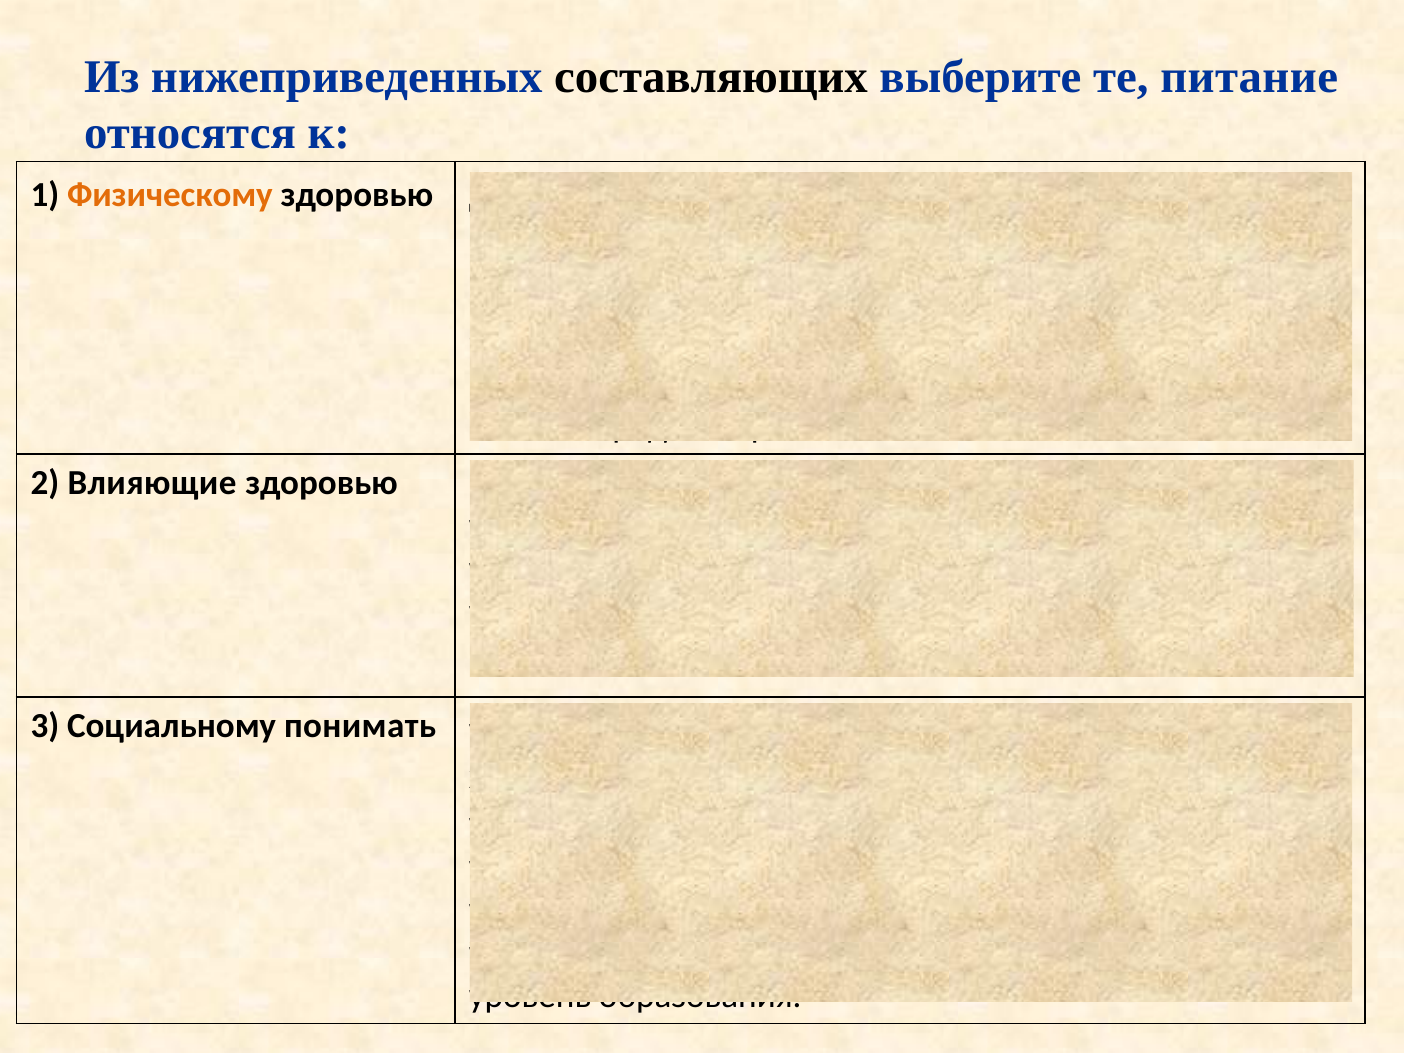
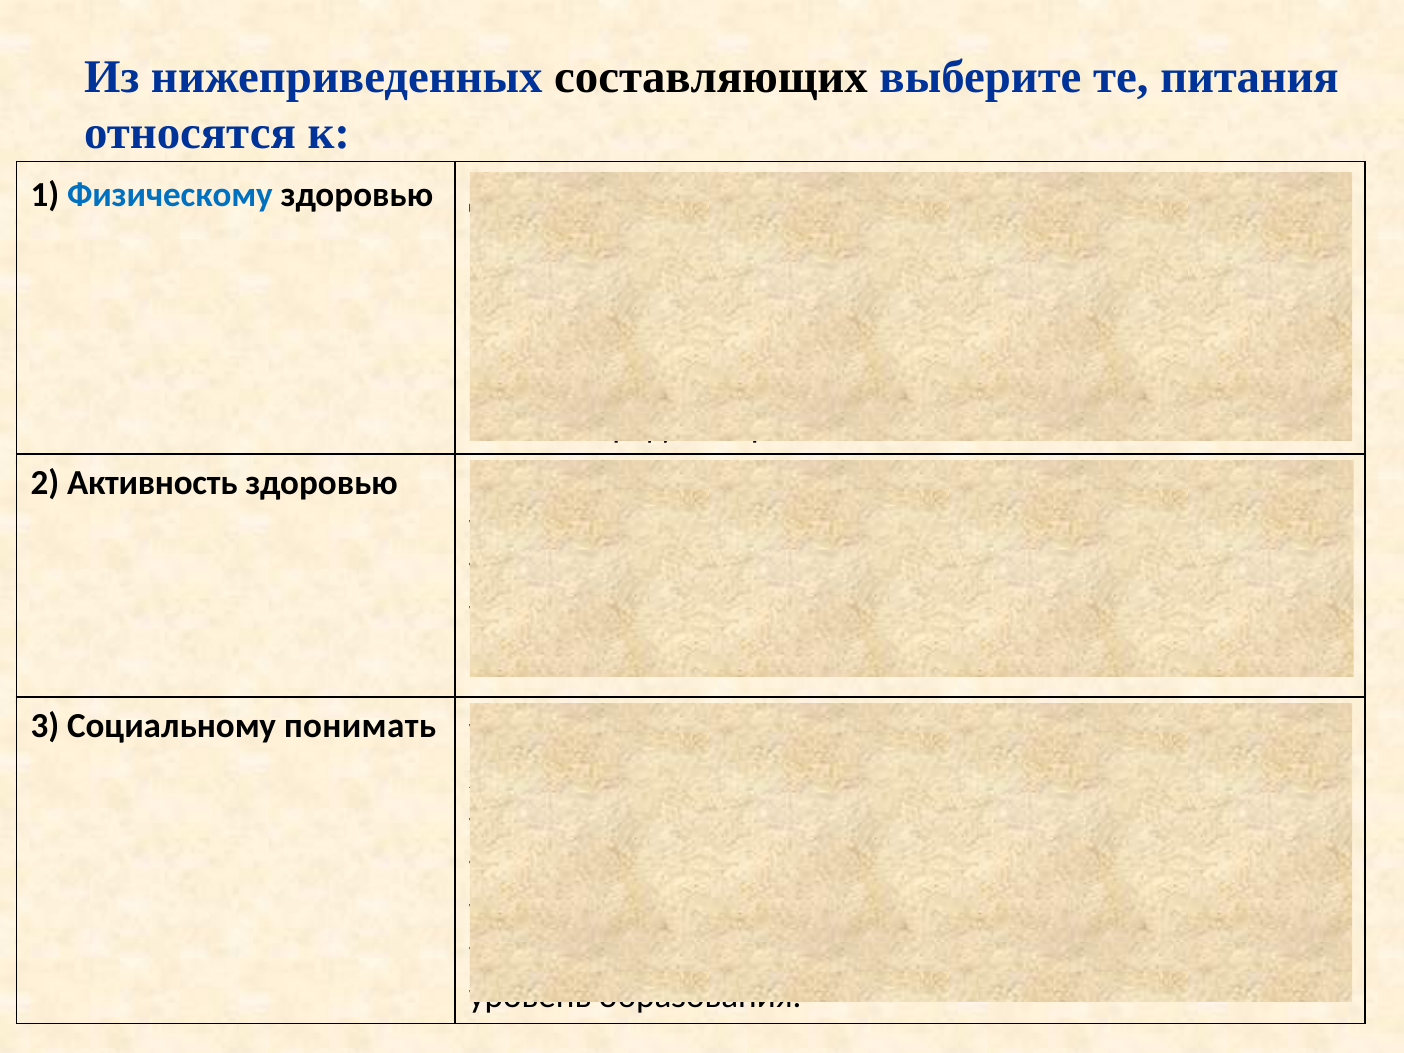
те питание: питание -> питания
Физическому colour: orange -> blue
2 Влияющие: Влияющие -> Активность
